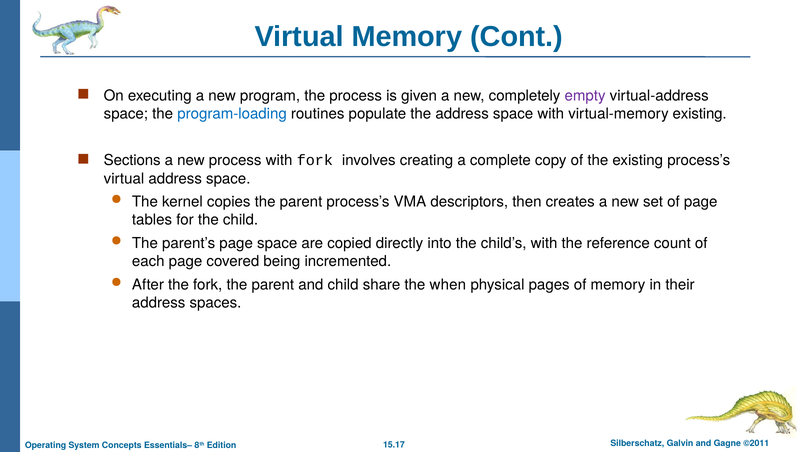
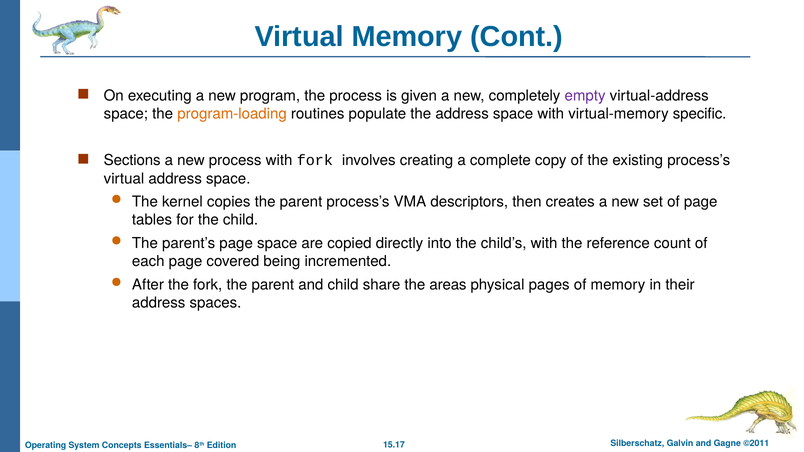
program-loading colour: blue -> orange
virtual-memory existing: existing -> specific
when: when -> areas
